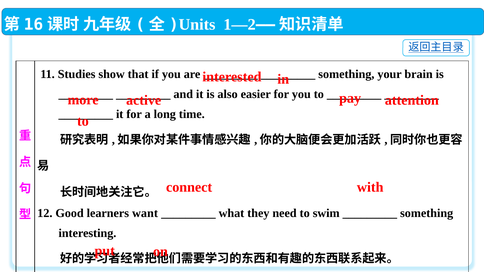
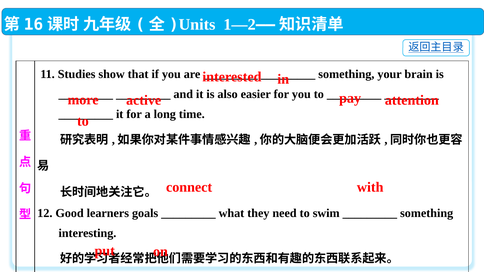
want: want -> goals
